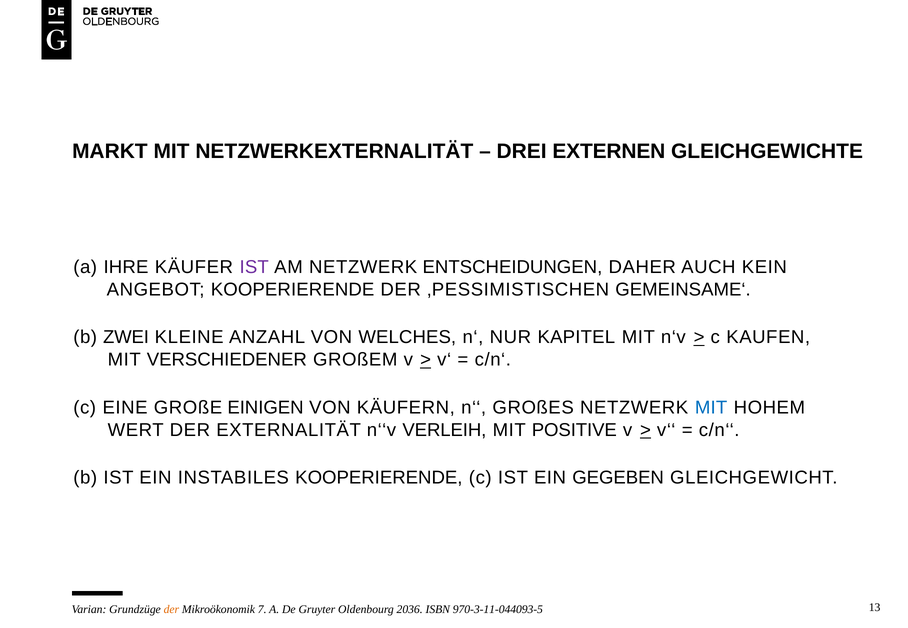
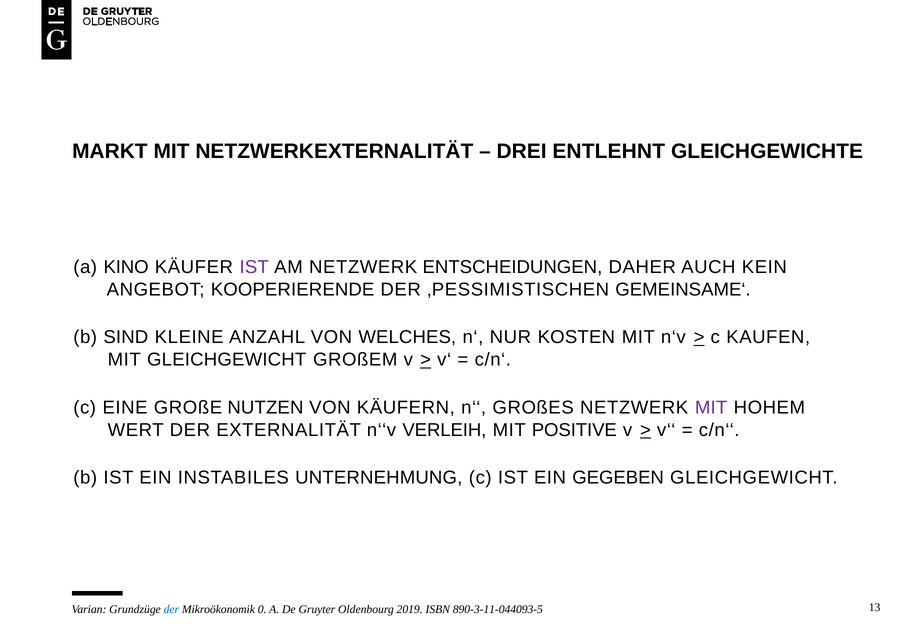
EXTERNEN: EXTERNEN -> ENTLEHNT
IHRE: IHRE -> KINO
ZWEI: ZWEI -> SIND
KAPITEL: KAPITEL -> KOSTEN
MIT VERSCHIEDENER: VERSCHIEDENER -> GLEICHGEWICHT
EINIGEN: EINIGEN -> NUTZEN
MIT at (711, 408) colour: blue -> purple
INSTABILES KOOPERIERENDE: KOOPERIERENDE -> UNTERNEHMUNG
der at (171, 610) colour: orange -> blue
7: 7 -> 0
2036: 2036 -> 2019
970-3-11-044093-5: 970-3-11-044093-5 -> 890-3-11-044093-5
